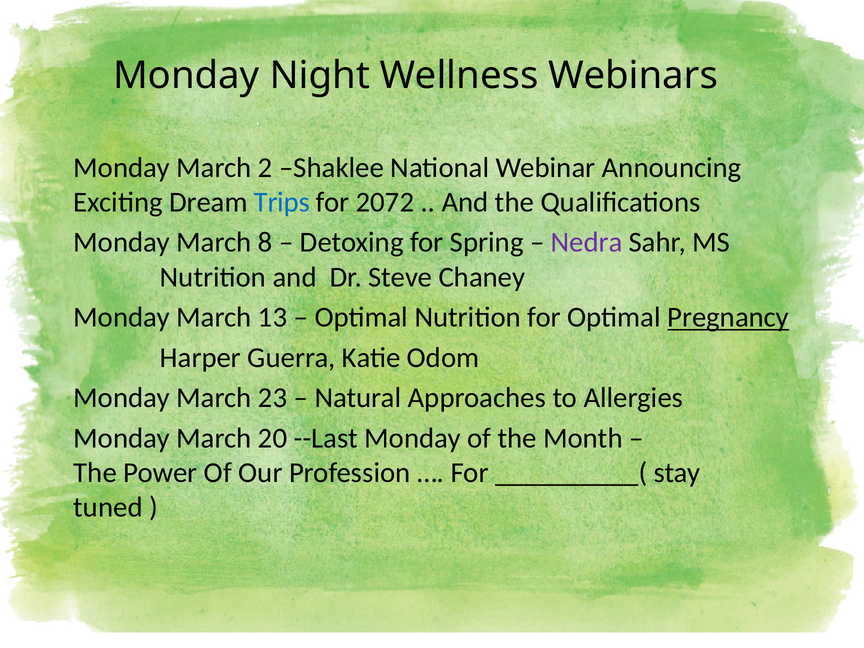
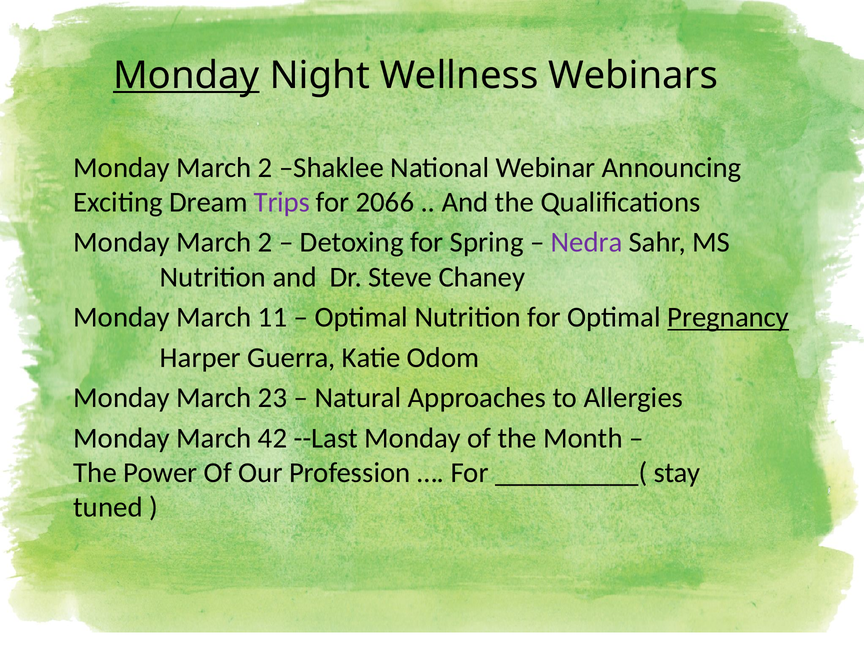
Monday at (186, 76) underline: none -> present
Trips colour: blue -> purple
2072: 2072 -> 2066
8 at (265, 242): 8 -> 2
13: 13 -> 11
20: 20 -> 42
